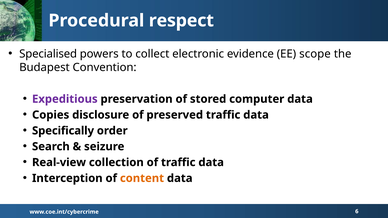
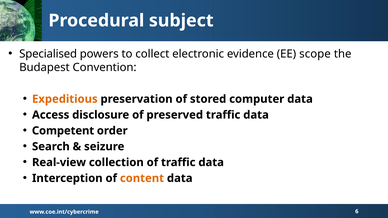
respect: respect -> subject
Expeditious colour: purple -> orange
Copies: Copies -> Access
Specifically: Specifically -> Competent
